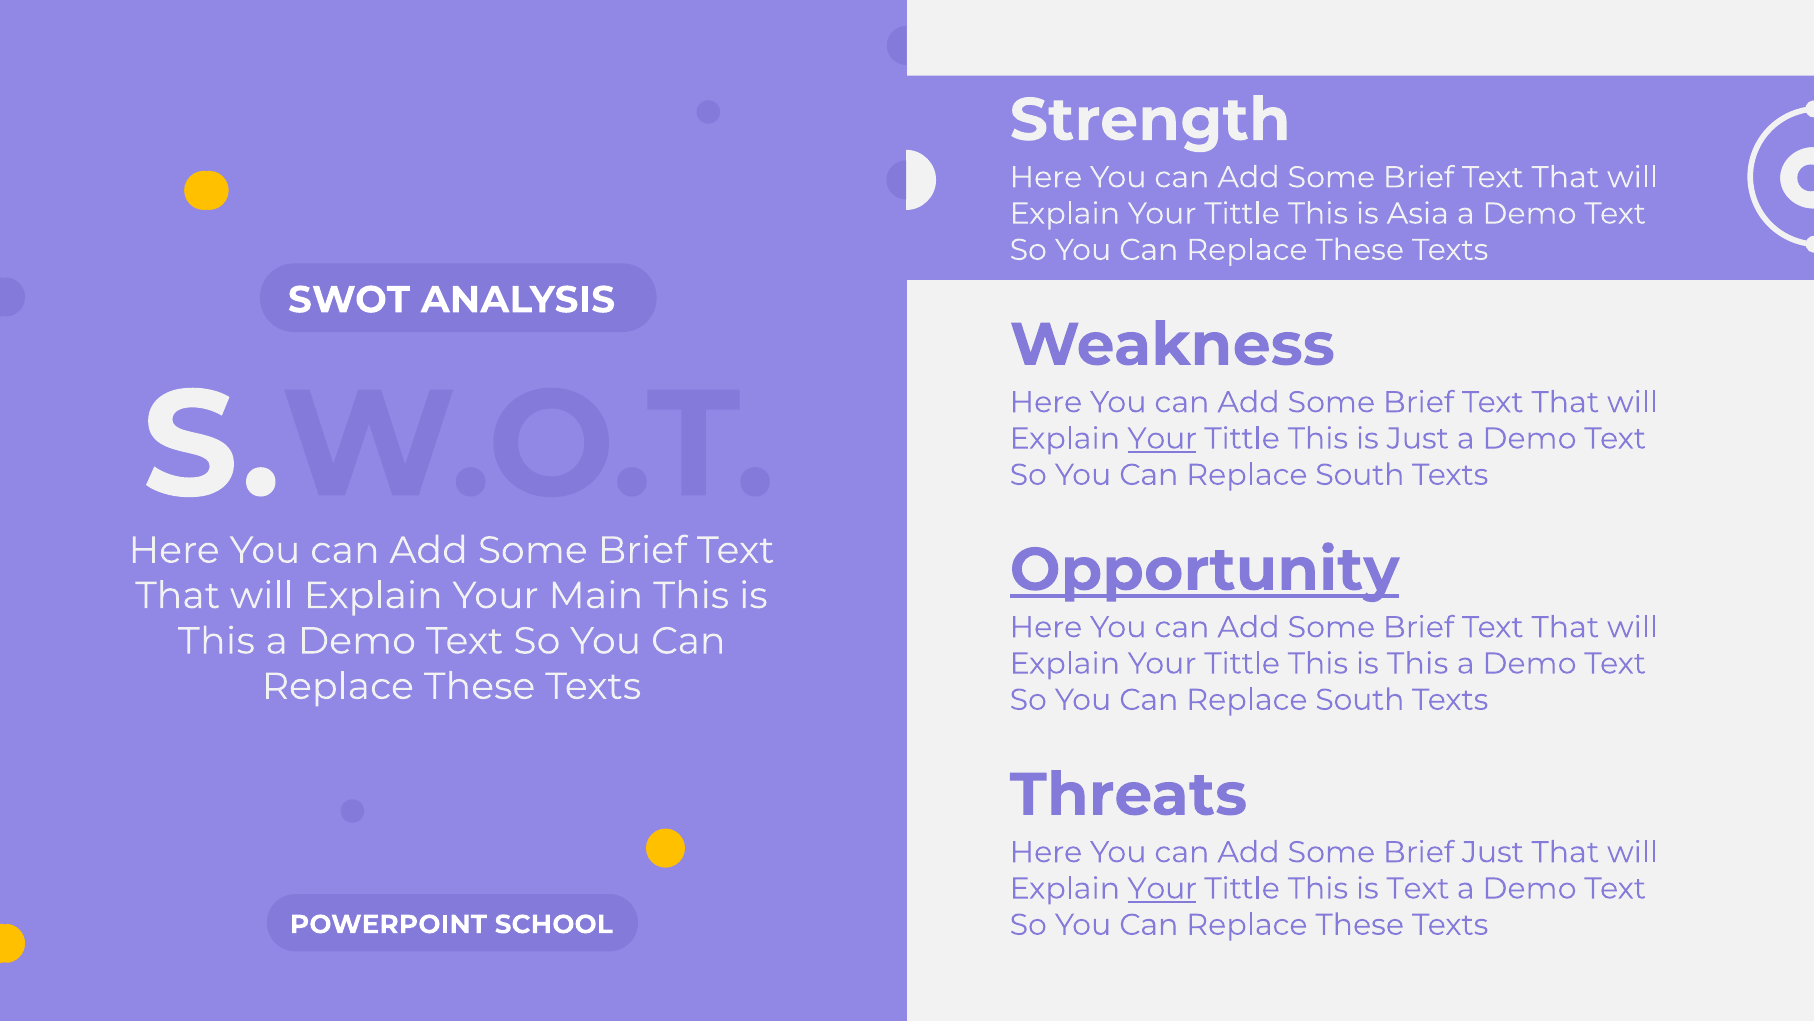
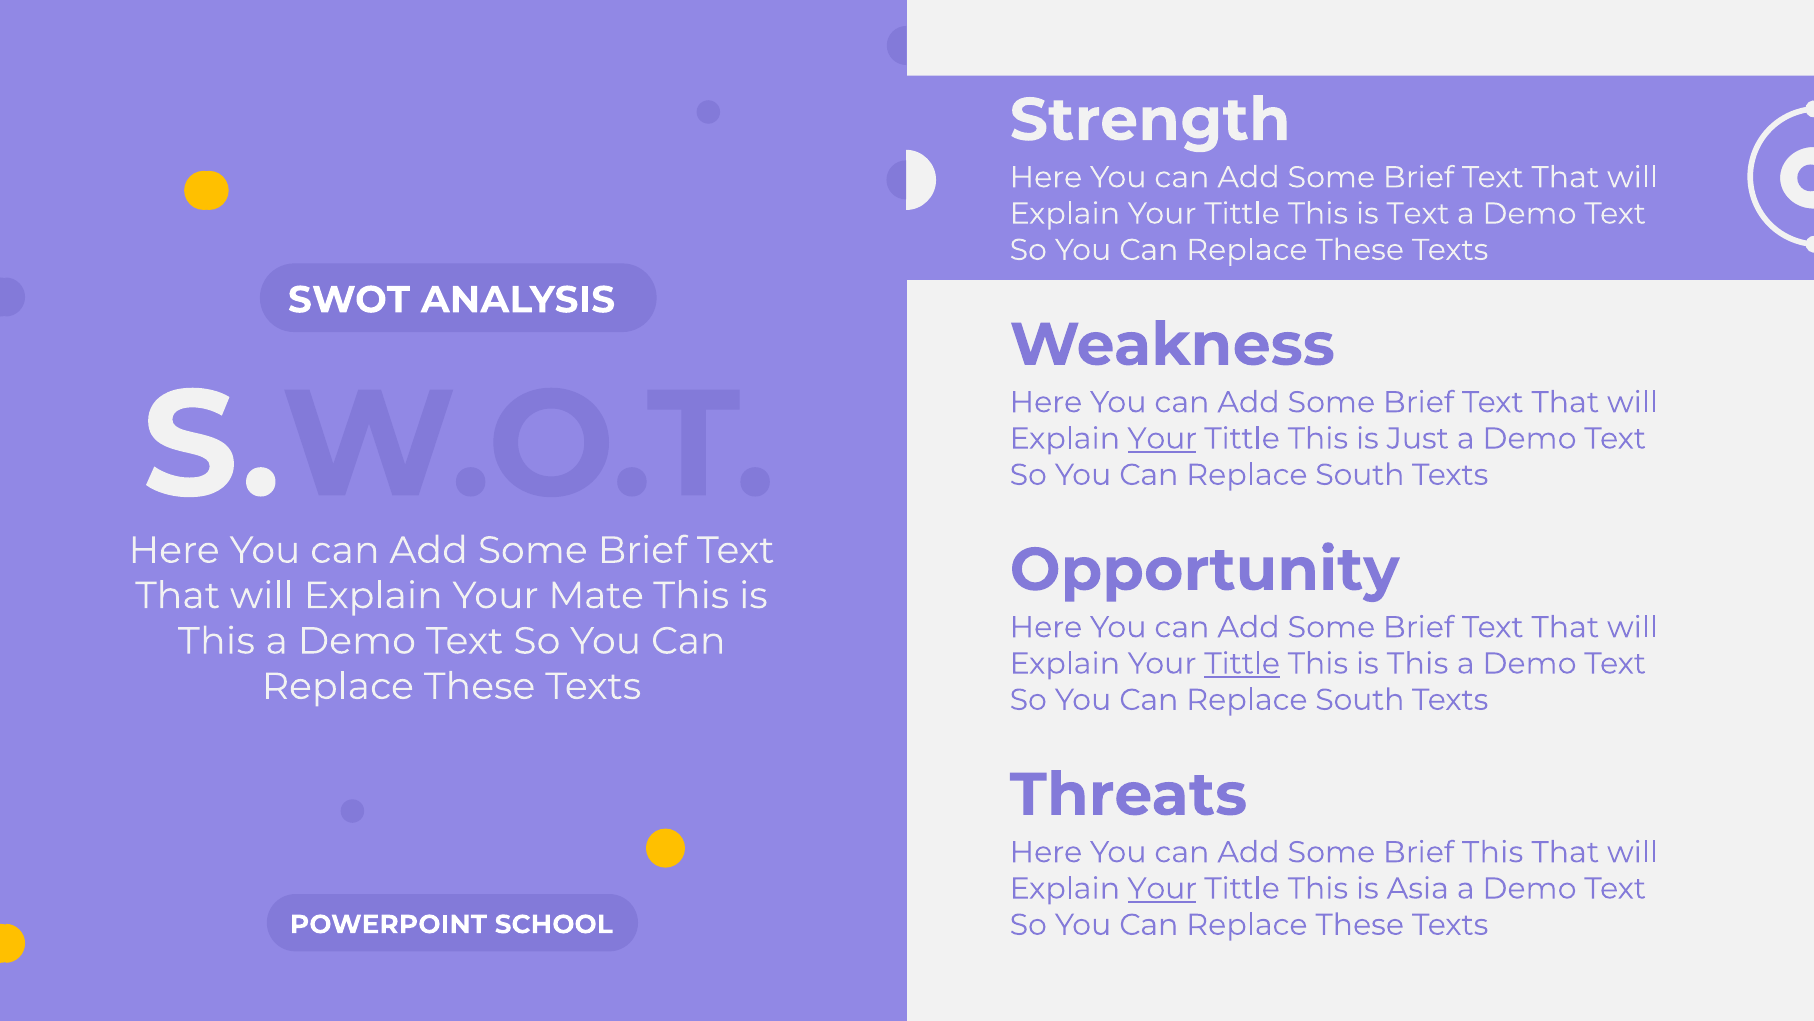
is Asia: Asia -> Text
Opportunity underline: present -> none
Main: Main -> Mate
Tittle at (1242, 663) underline: none -> present
Brief Just: Just -> This
is Text: Text -> Asia
